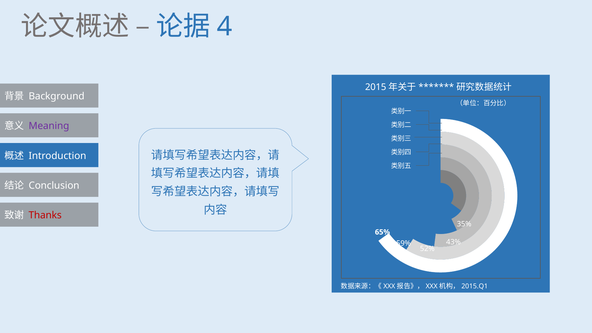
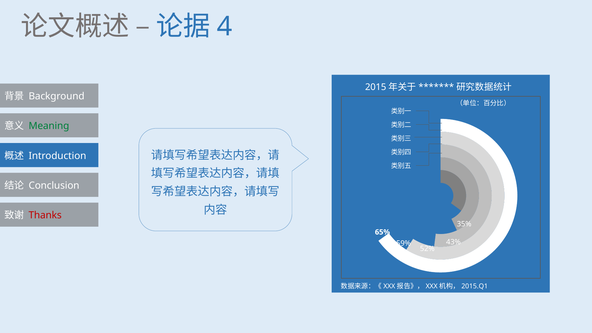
Meaning colour: purple -> green
